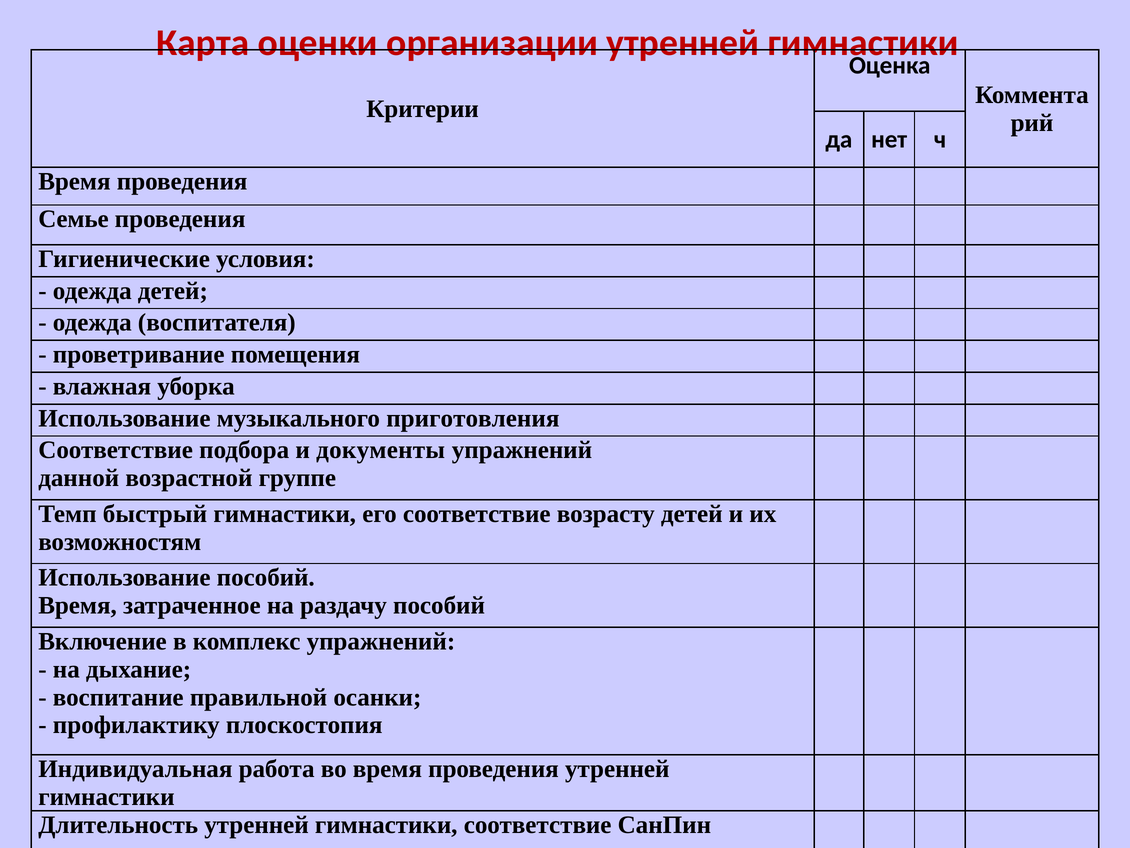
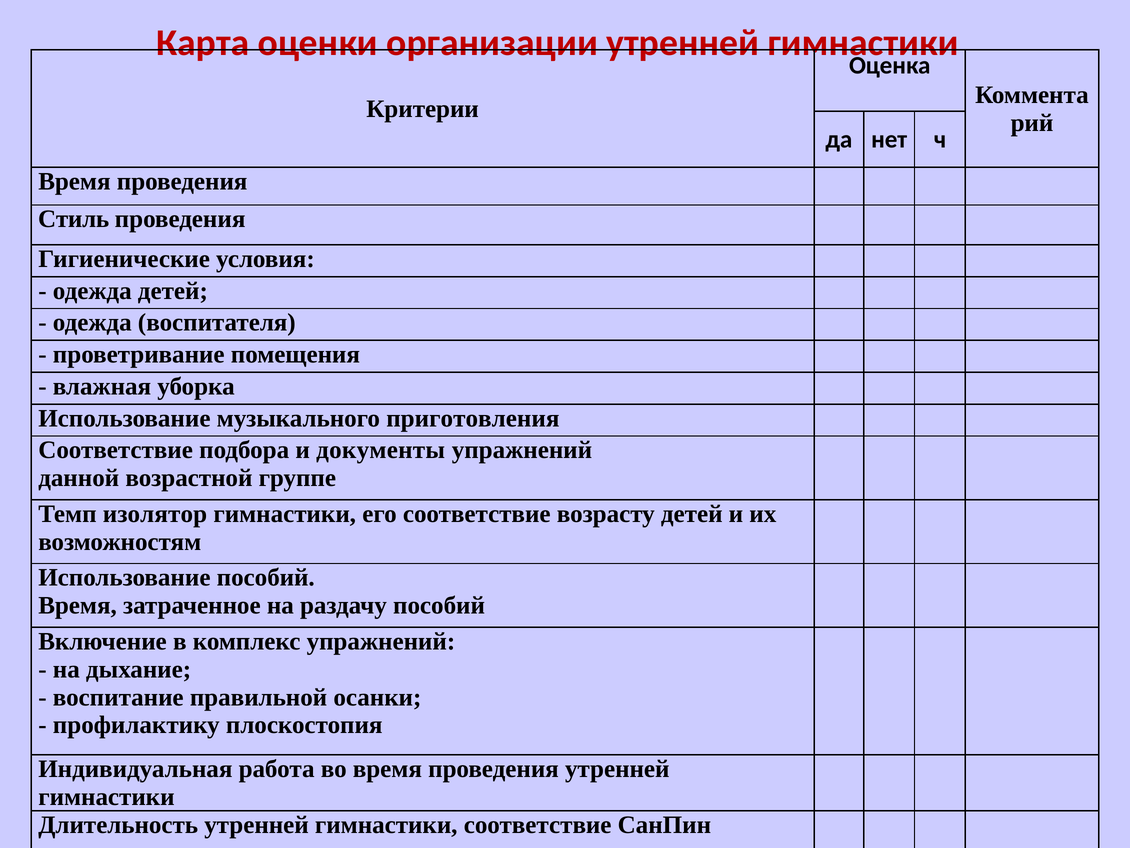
Семье: Семье -> Стиль
быстрый: быстрый -> изолятор
